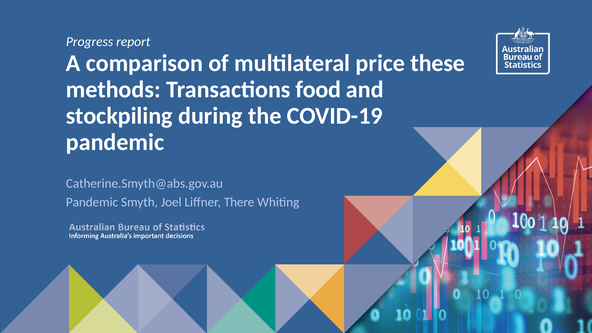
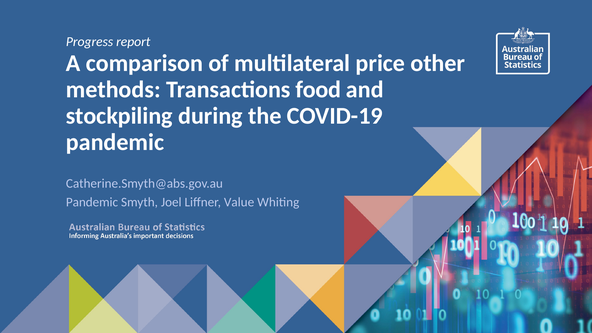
these: these -> other
There: There -> Value
